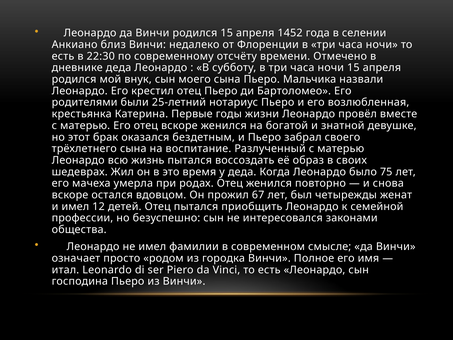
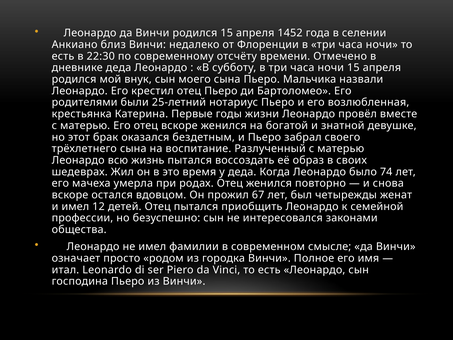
75: 75 -> 74
